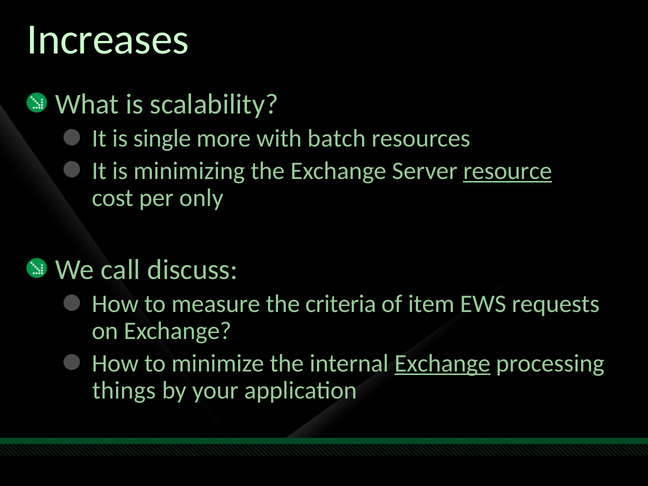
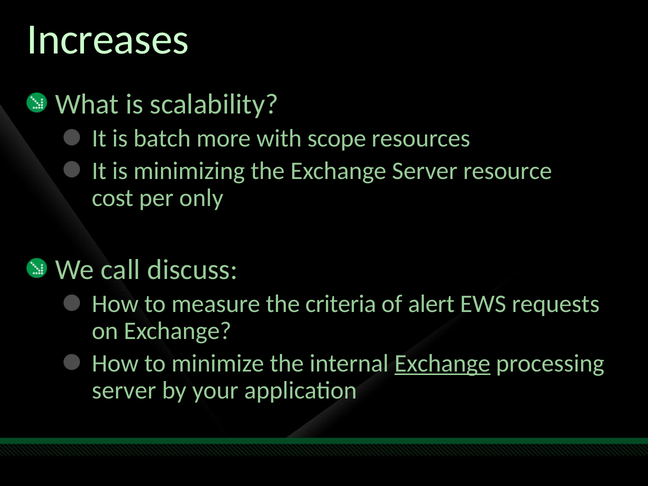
single: single -> batch
batch: batch -> scope
resource underline: present -> none
item: item -> alert
things at (124, 391): things -> server
